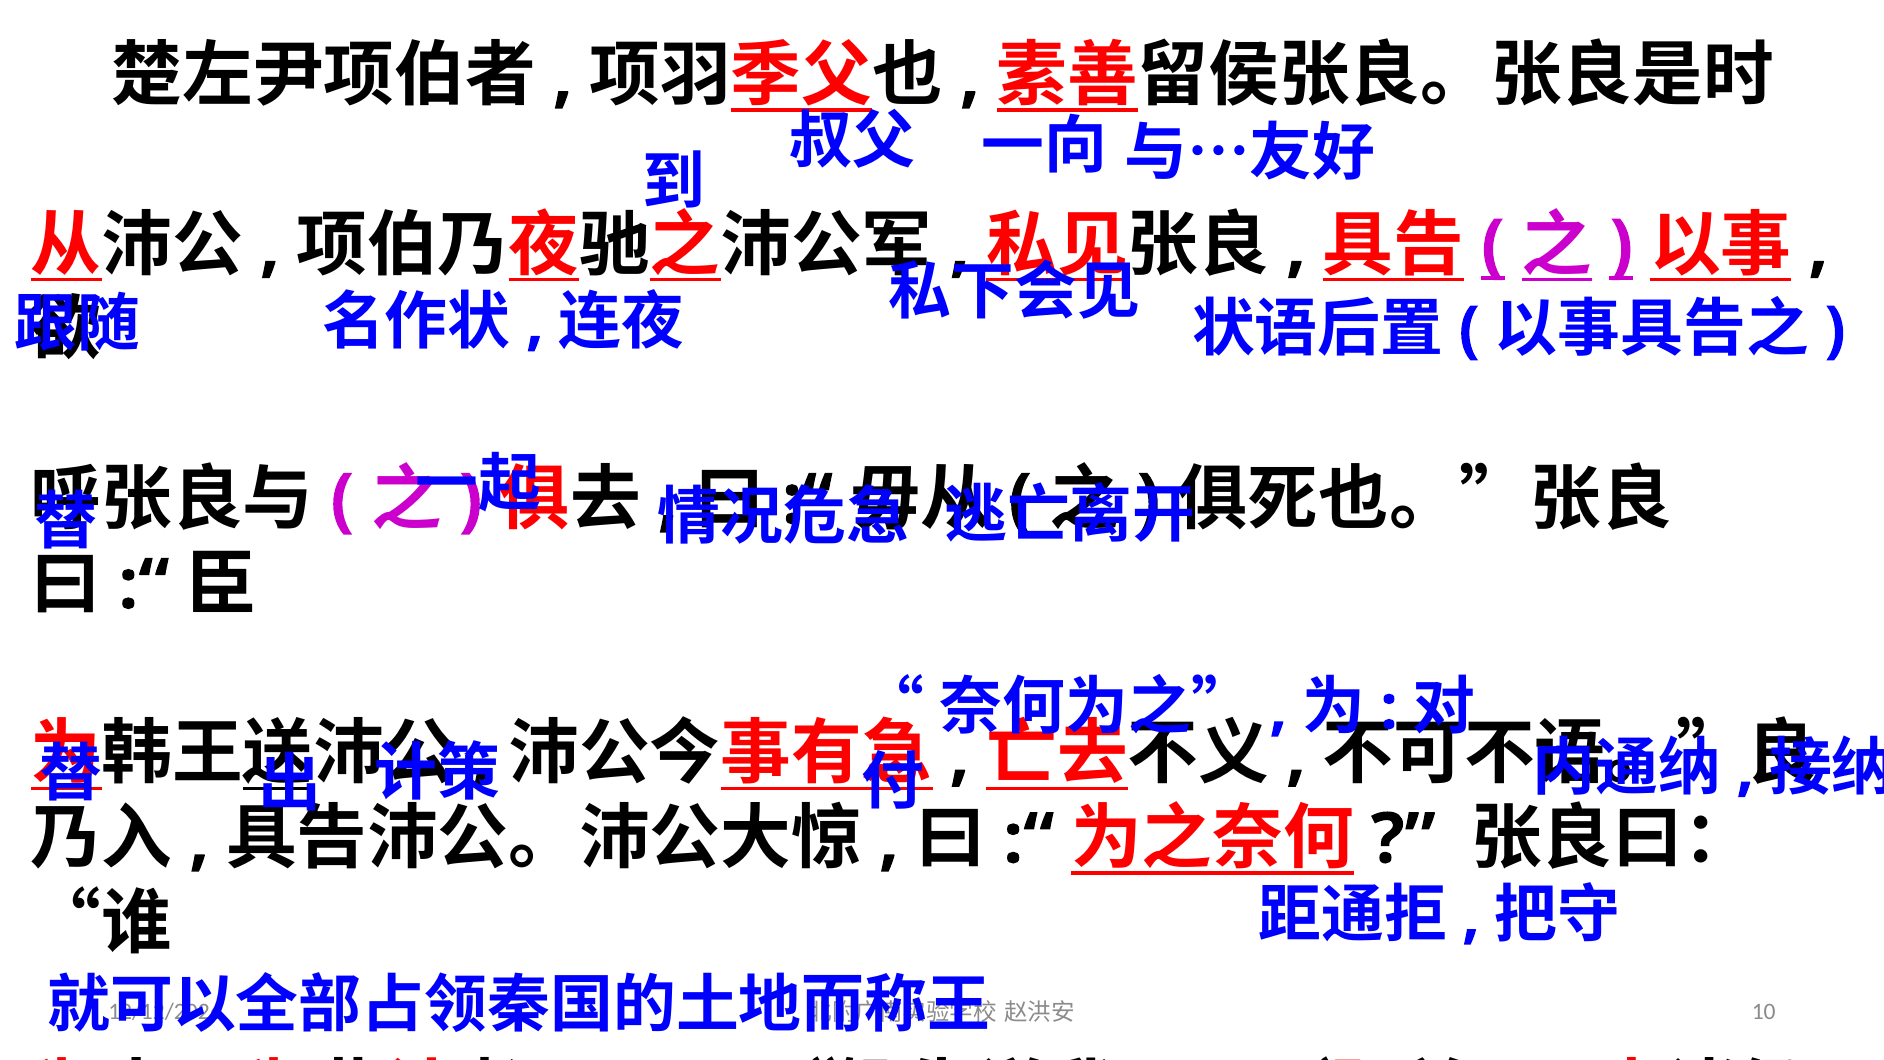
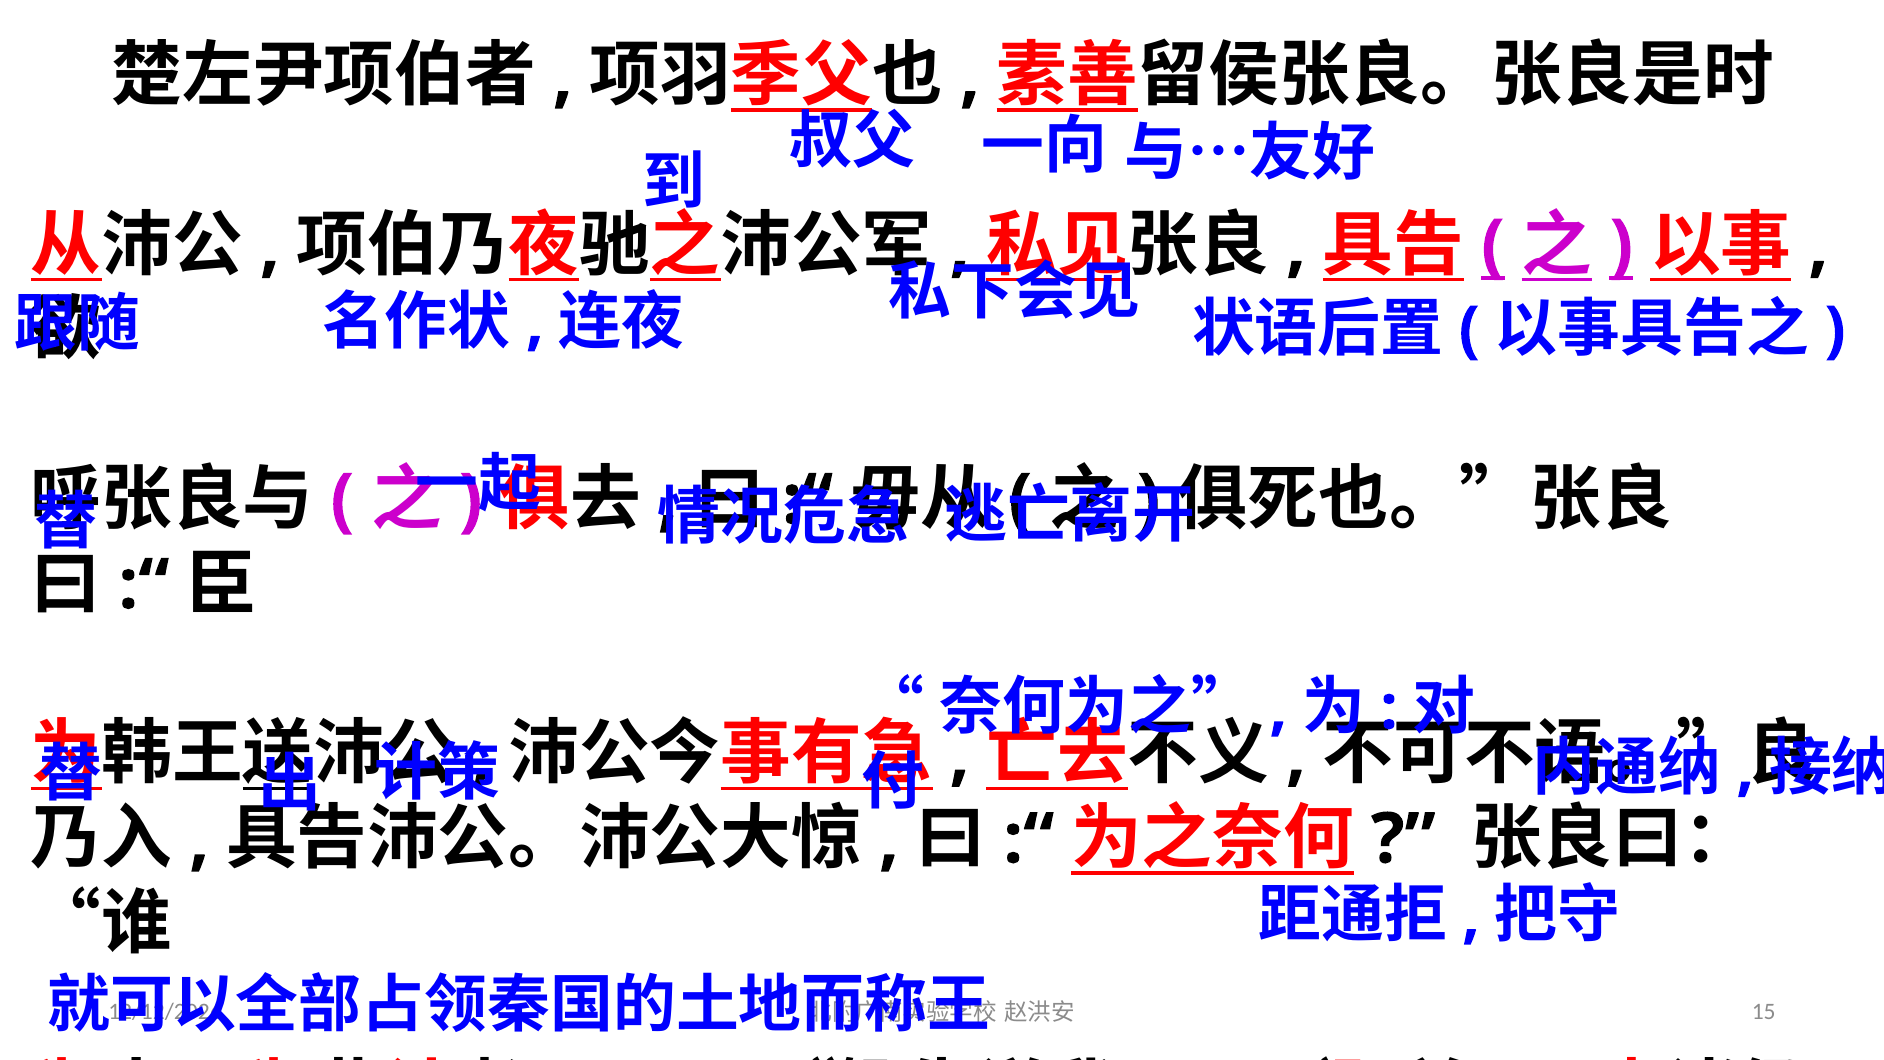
10: 10 -> 15
